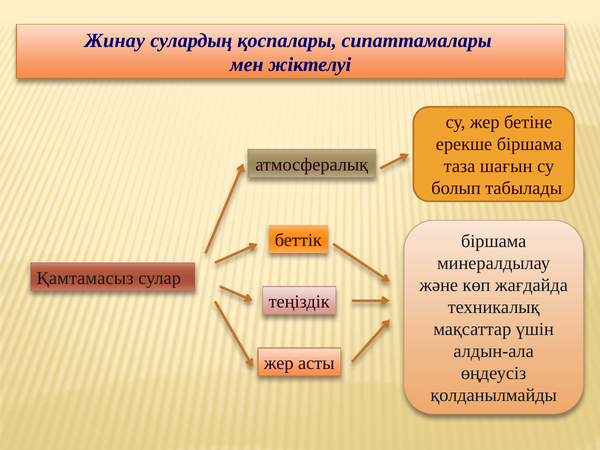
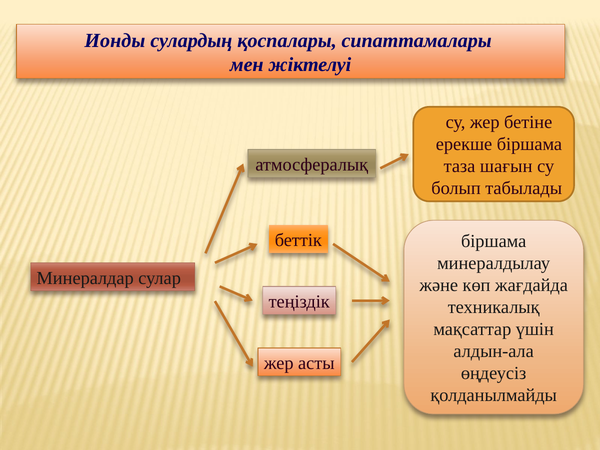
Жинау: Жинау -> Ионды
Қамтамасыз: Қамтамасыз -> Минералдар
